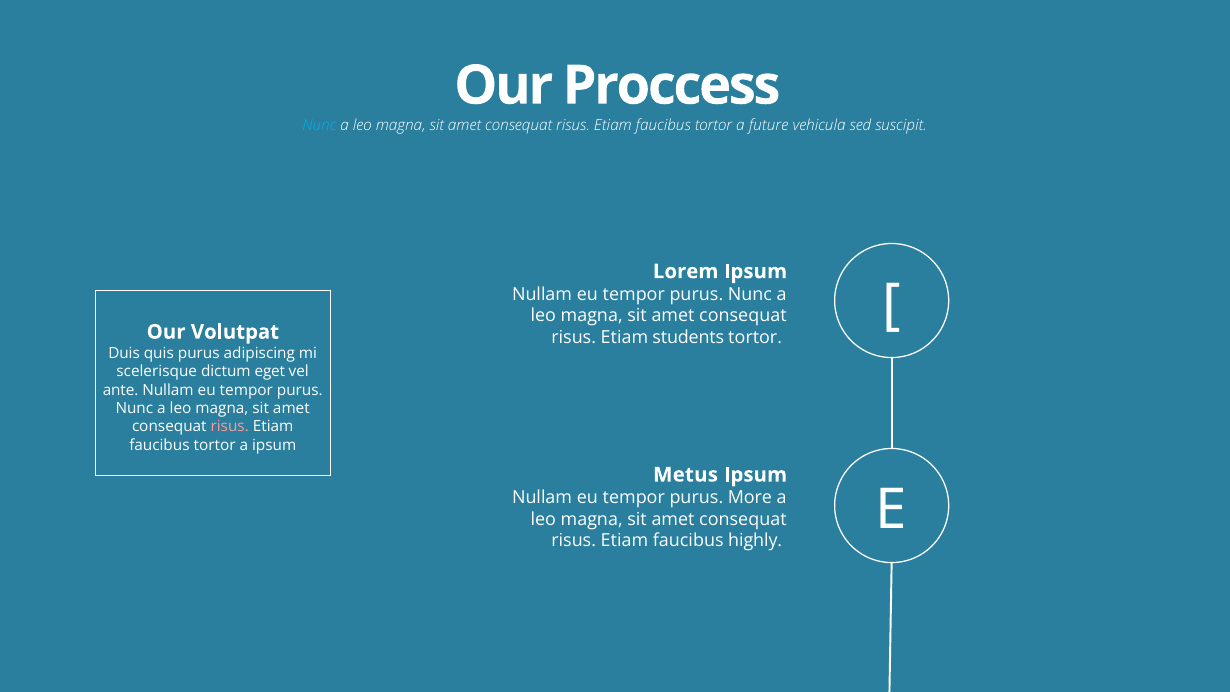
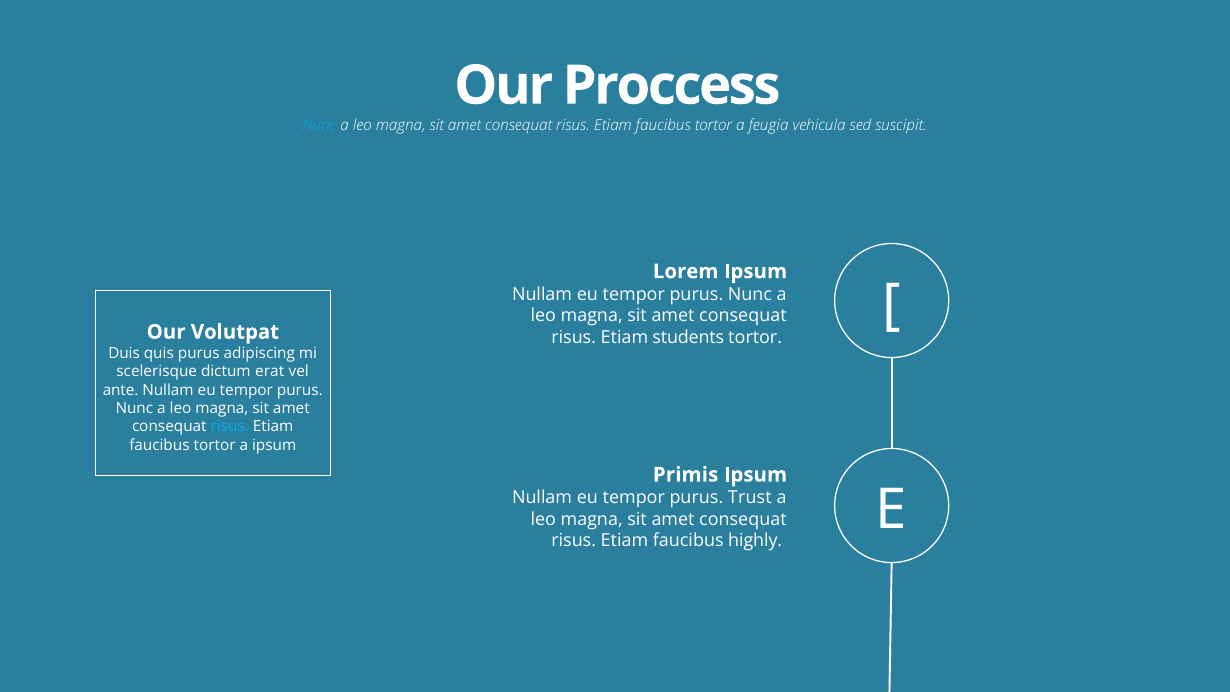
future: future -> feugia
eget: eget -> erat
risus at (230, 427) colour: pink -> light blue
Metus: Metus -> Primis
More: More -> Trust
